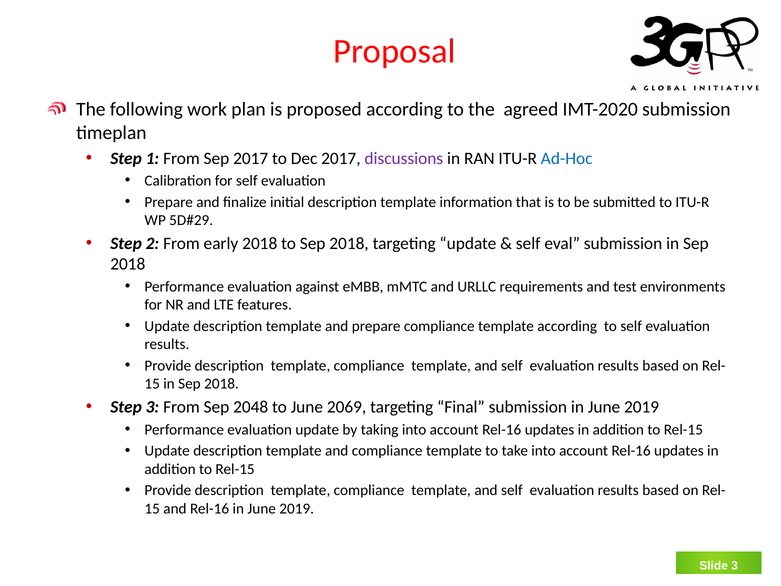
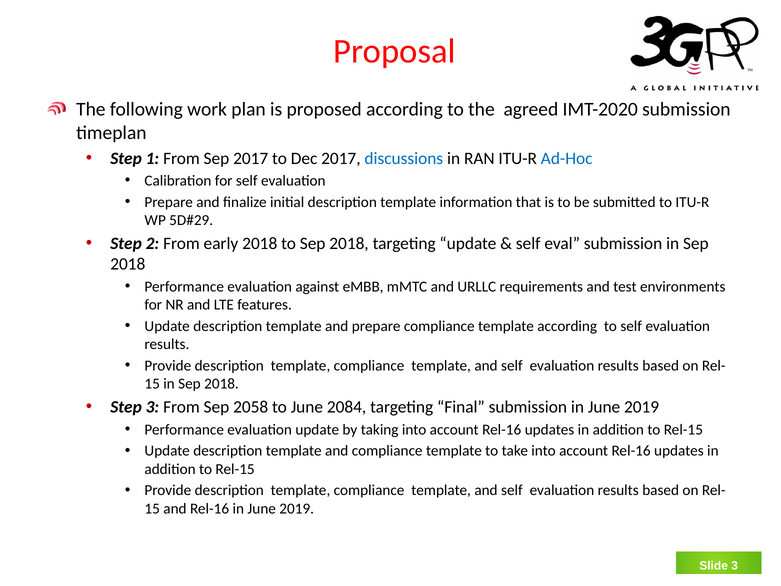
discussions colour: purple -> blue
2048: 2048 -> 2058
2069: 2069 -> 2084
